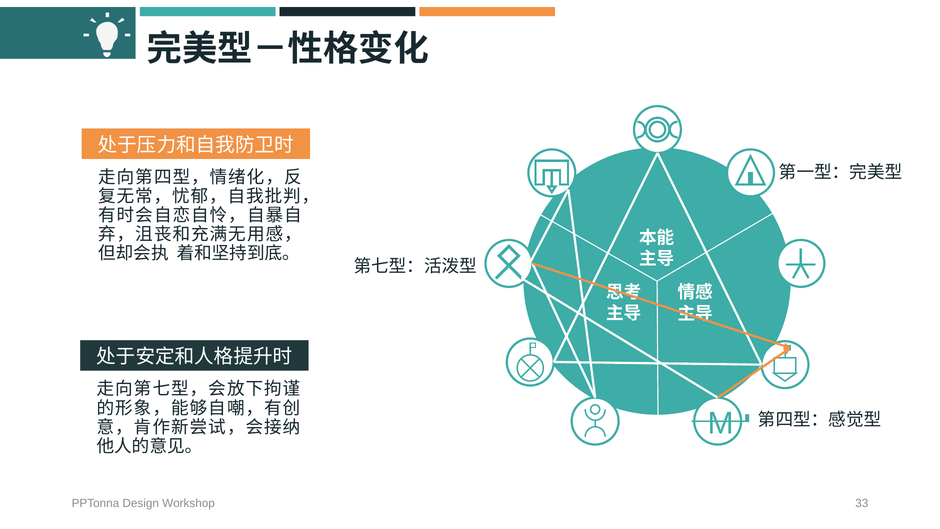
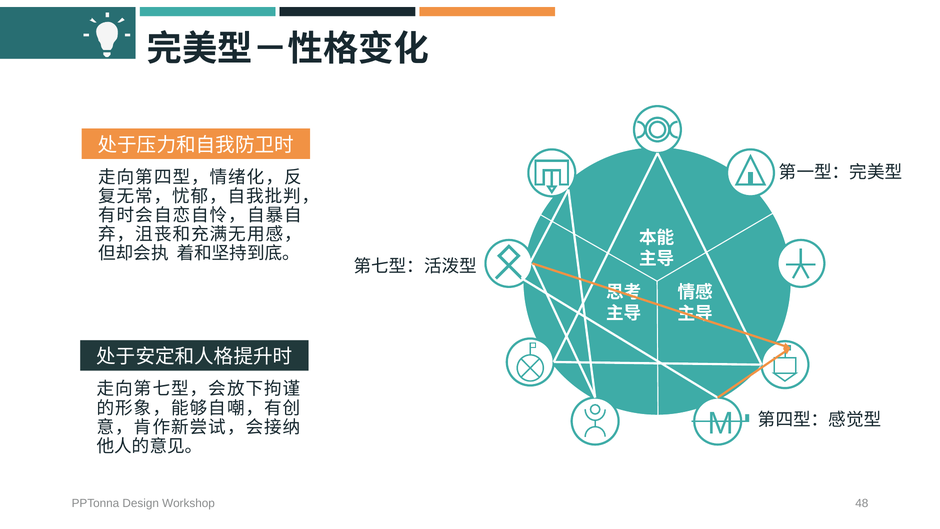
33: 33 -> 48
